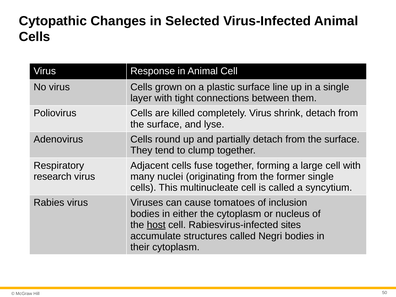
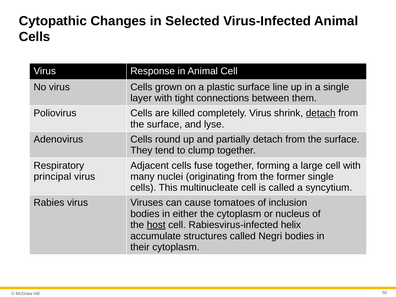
detach at (321, 113) underline: none -> present
research: research -> principal
sites: sites -> helix
